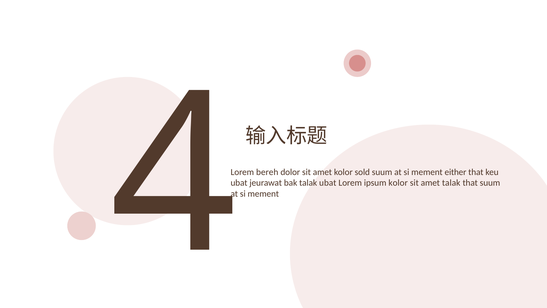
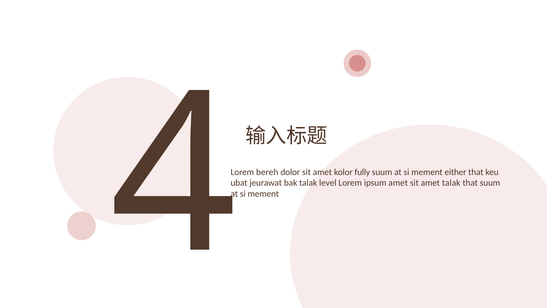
sold: sold -> fully
talak ubat: ubat -> level
ipsum kolor: kolor -> amet
